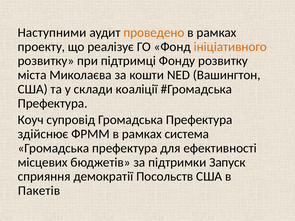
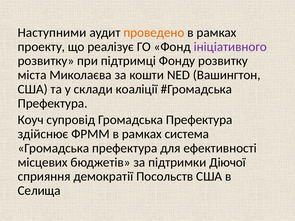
ініціативного colour: orange -> purple
Запуск: Запуск -> Діючої
Пакетів: Пакетів -> Селища
